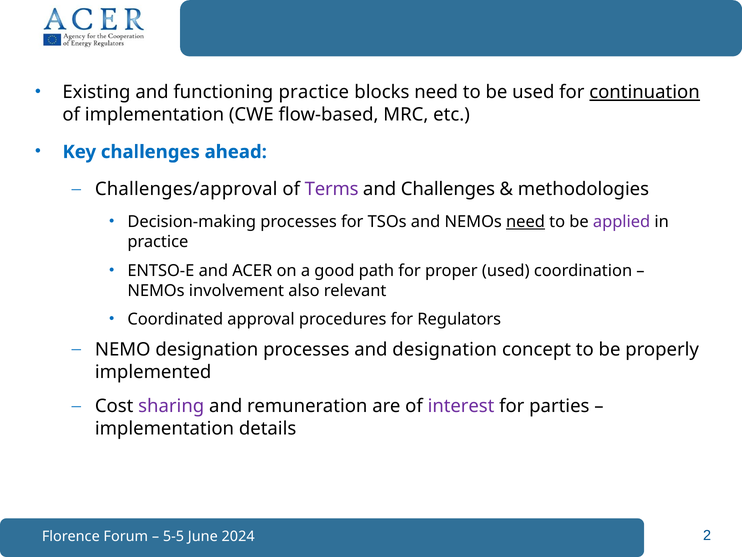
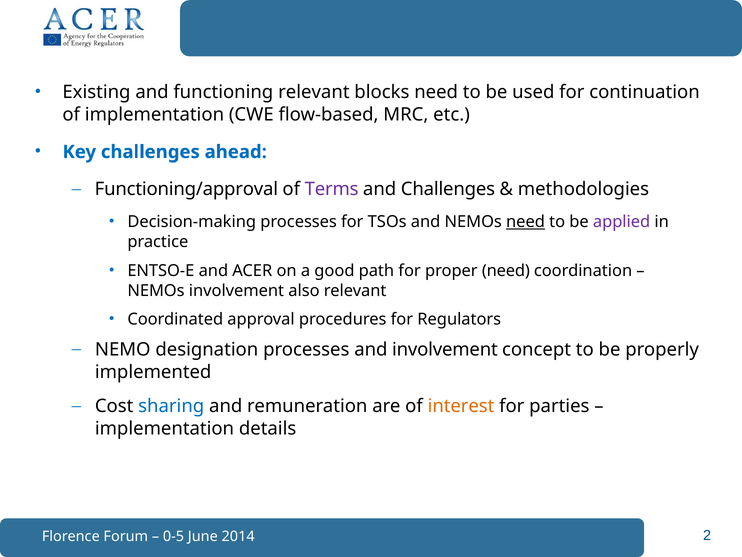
functioning practice: practice -> relevant
continuation underline: present -> none
Challenges/approval: Challenges/approval -> Functioning/approval
proper used: used -> need
and designation: designation -> involvement
sharing colour: purple -> blue
interest colour: purple -> orange
5-5: 5-5 -> 0-5
2024: 2024 -> 2014
